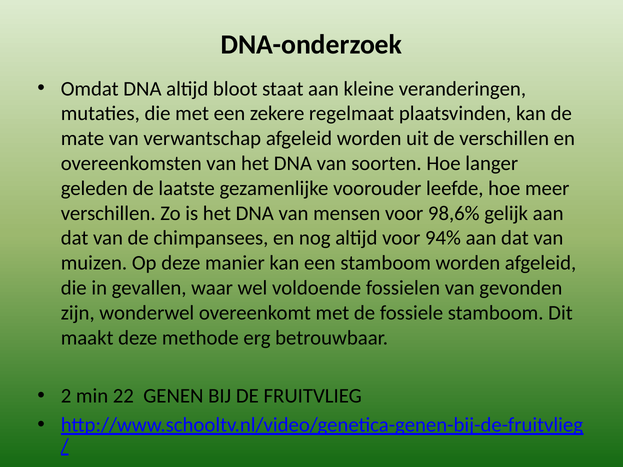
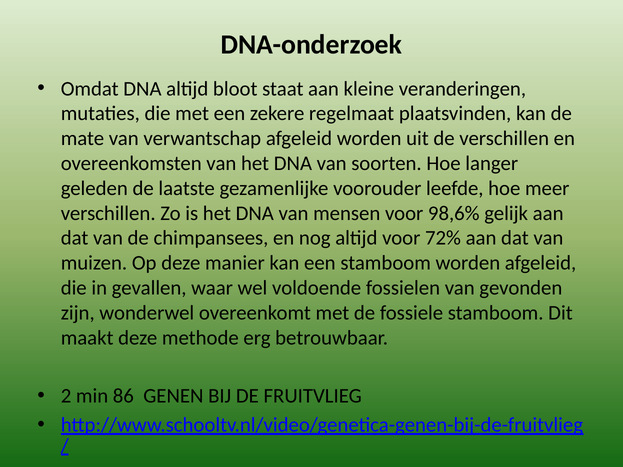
94%: 94% -> 72%
22: 22 -> 86
